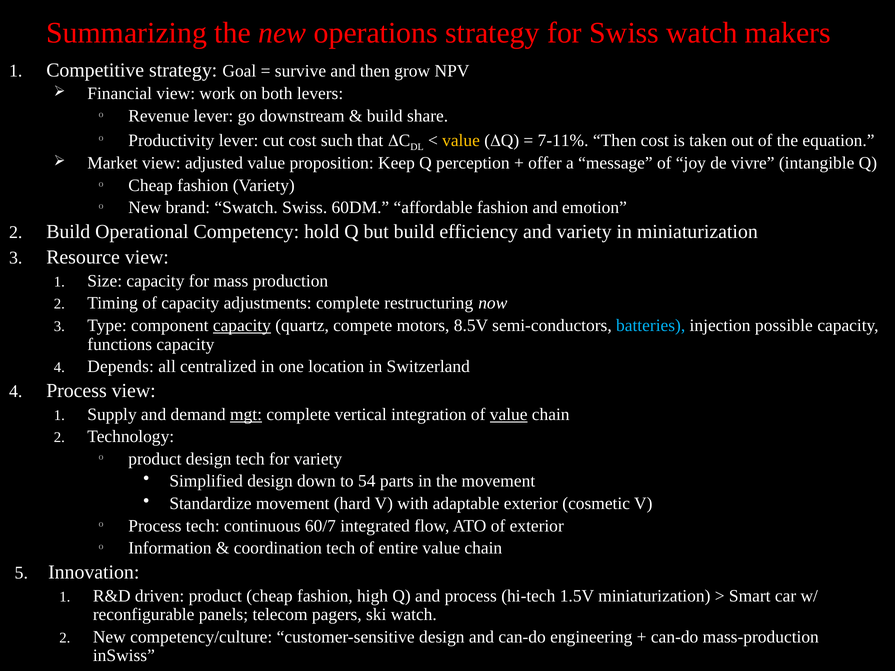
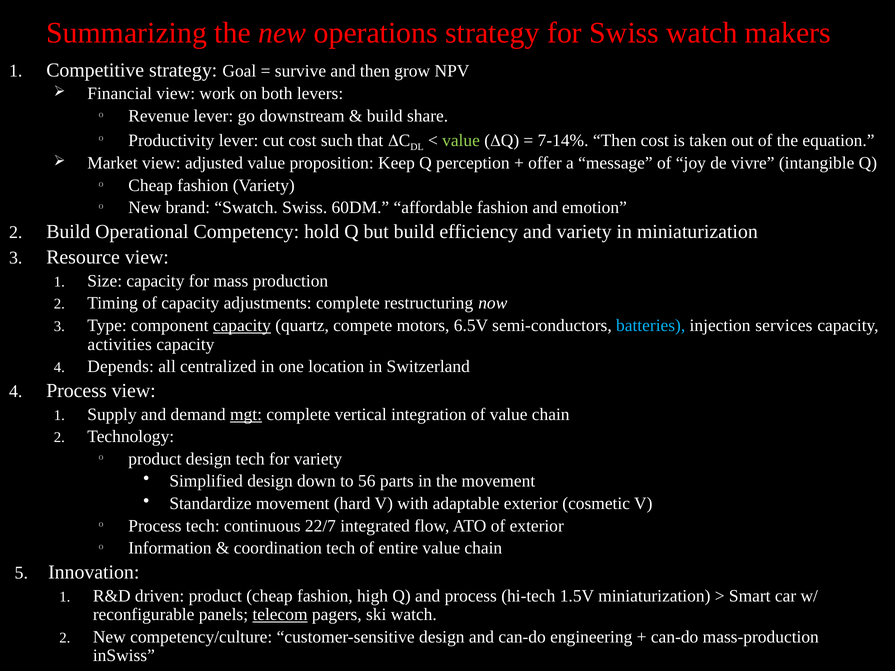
value at (461, 140) colour: yellow -> light green
7-11%: 7-11% -> 7-14%
8.5V: 8.5V -> 6.5V
possible: possible -> services
functions: functions -> activities
value at (509, 414) underline: present -> none
54: 54 -> 56
60/7: 60/7 -> 22/7
telecom underline: none -> present
